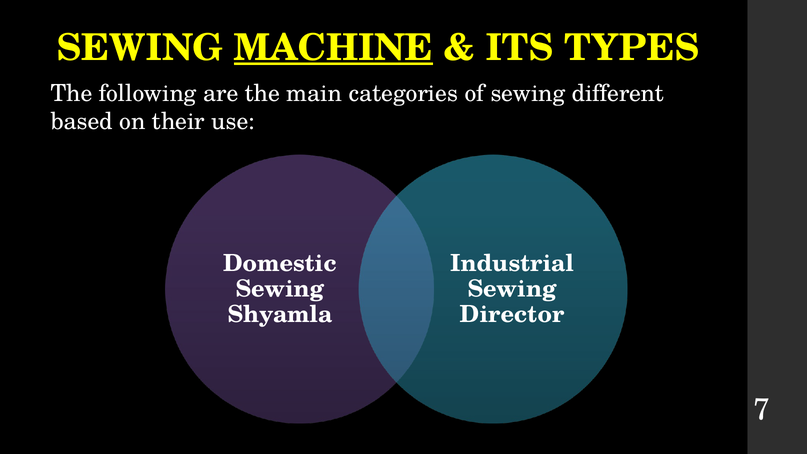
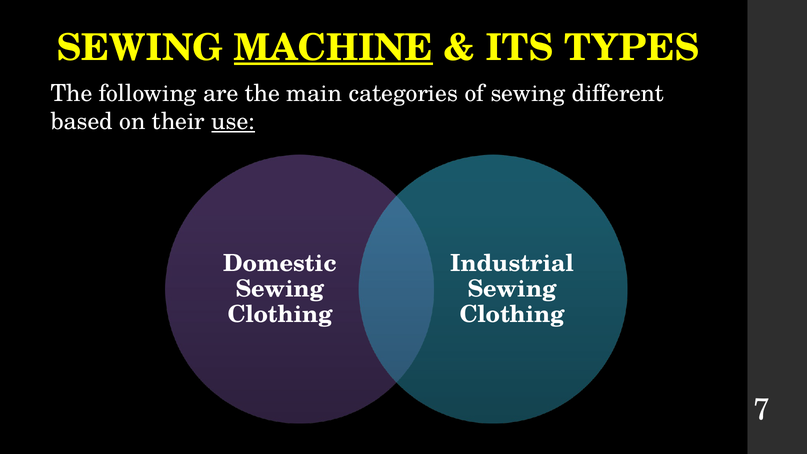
use underline: none -> present
Shyamla at (280, 314): Shyamla -> Clothing
Director at (512, 314): Director -> Clothing
